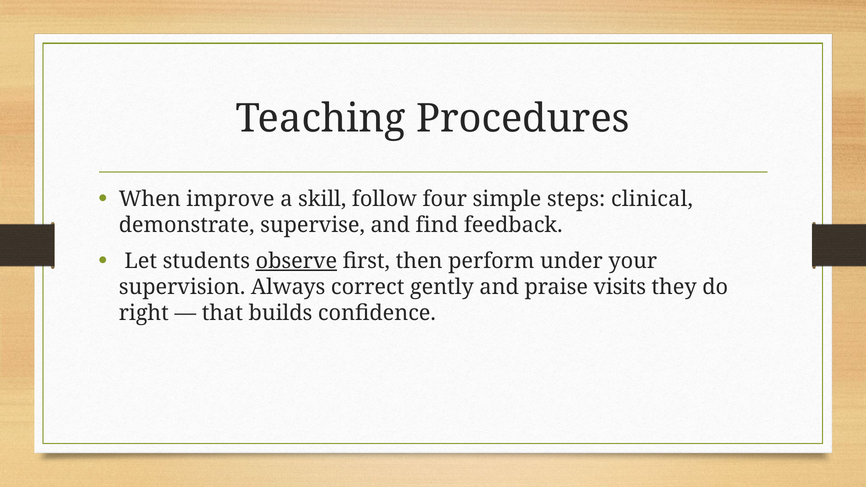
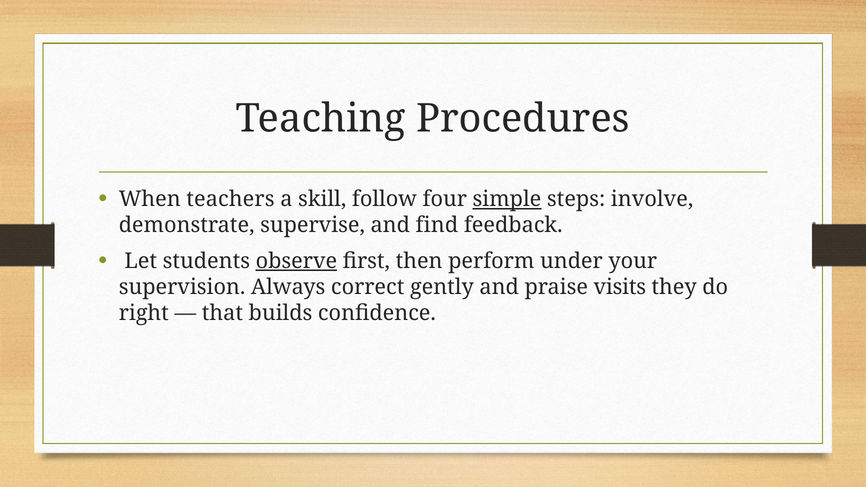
improve: improve -> teachers
simple underline: none -> present
clinical: clinical -> involve
